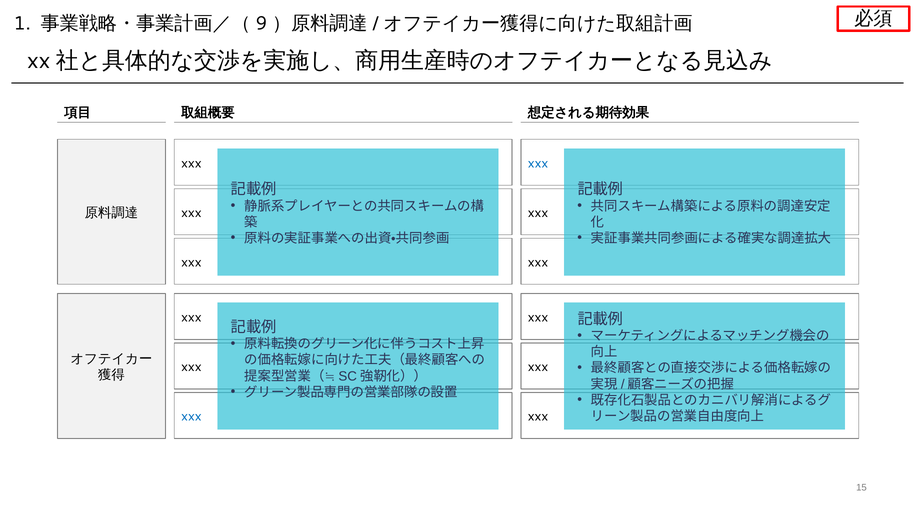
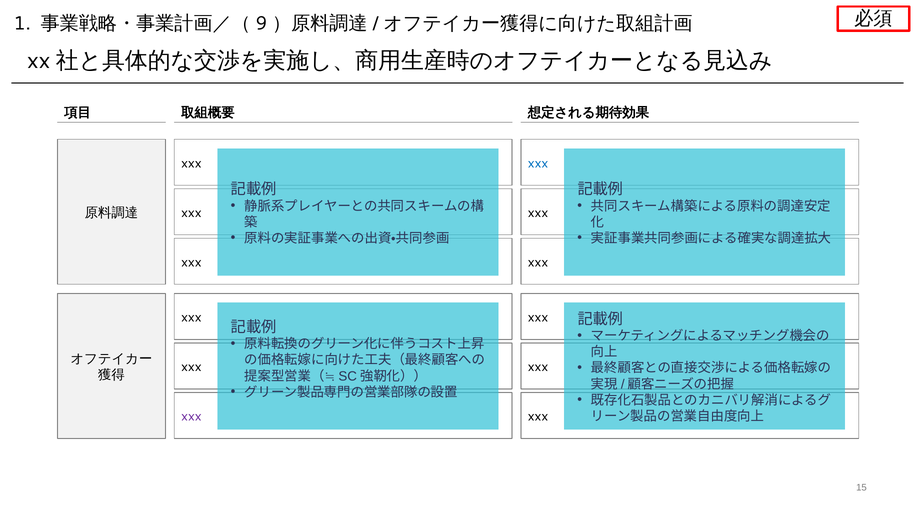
xxx at (191, 416) colour: blue -> purple
